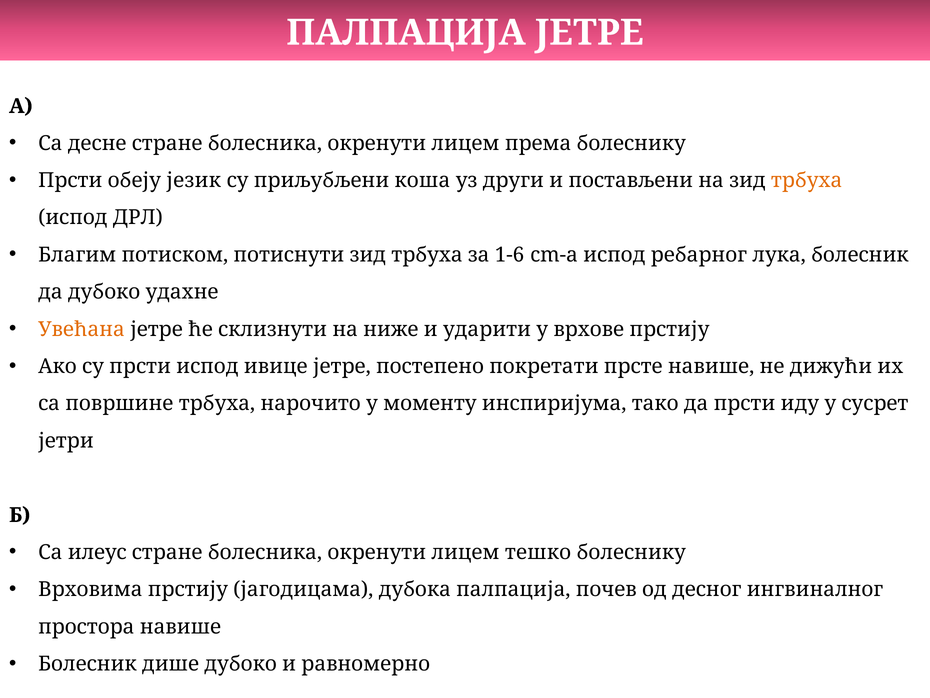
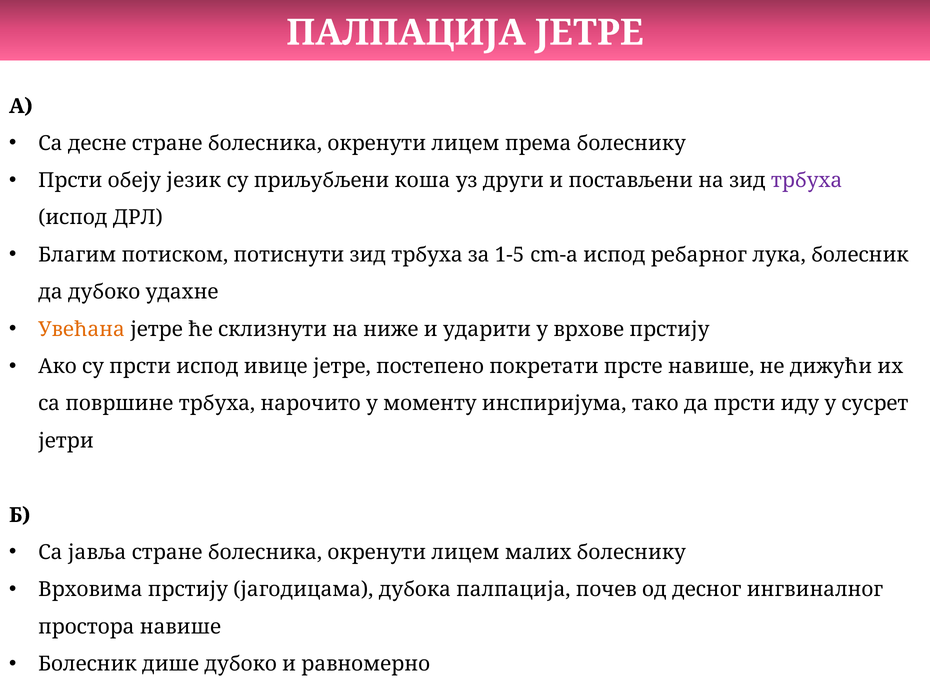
трбуха at (807, 180) colour: orange -> purple
1-6: 1-6 -> 1-5
илеус: илеус -> јавља
тешко: тешко -> малих
